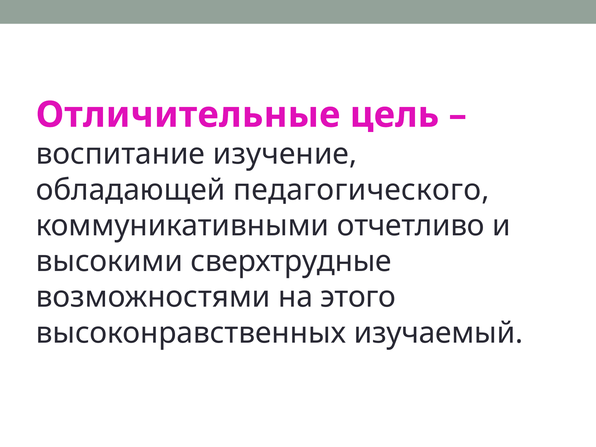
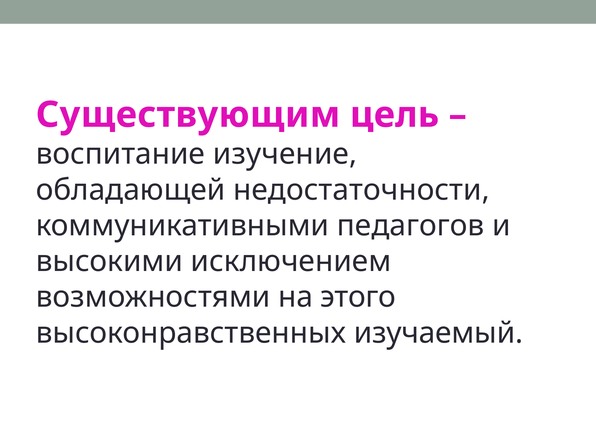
Отличительные: Отличительные -> Существующим
педагогического: педагогического -> недостаточности
отчетливо: отчетливо -> педагогов
сверхтрудные: сверхтрудные -> исключением
